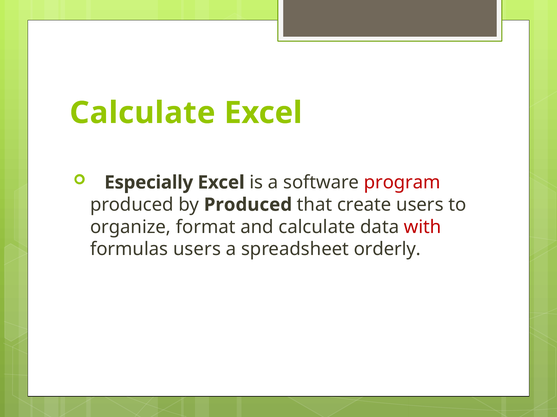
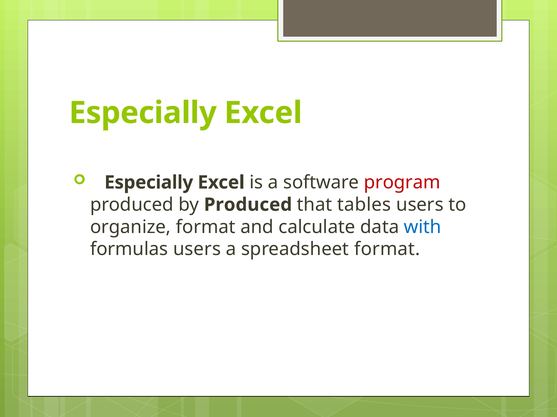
Calculate at (142, 113): Calculate -> Especially
create: create -> tables
with colour: red -> blue
spreadsheet orderly: orderly -> format
